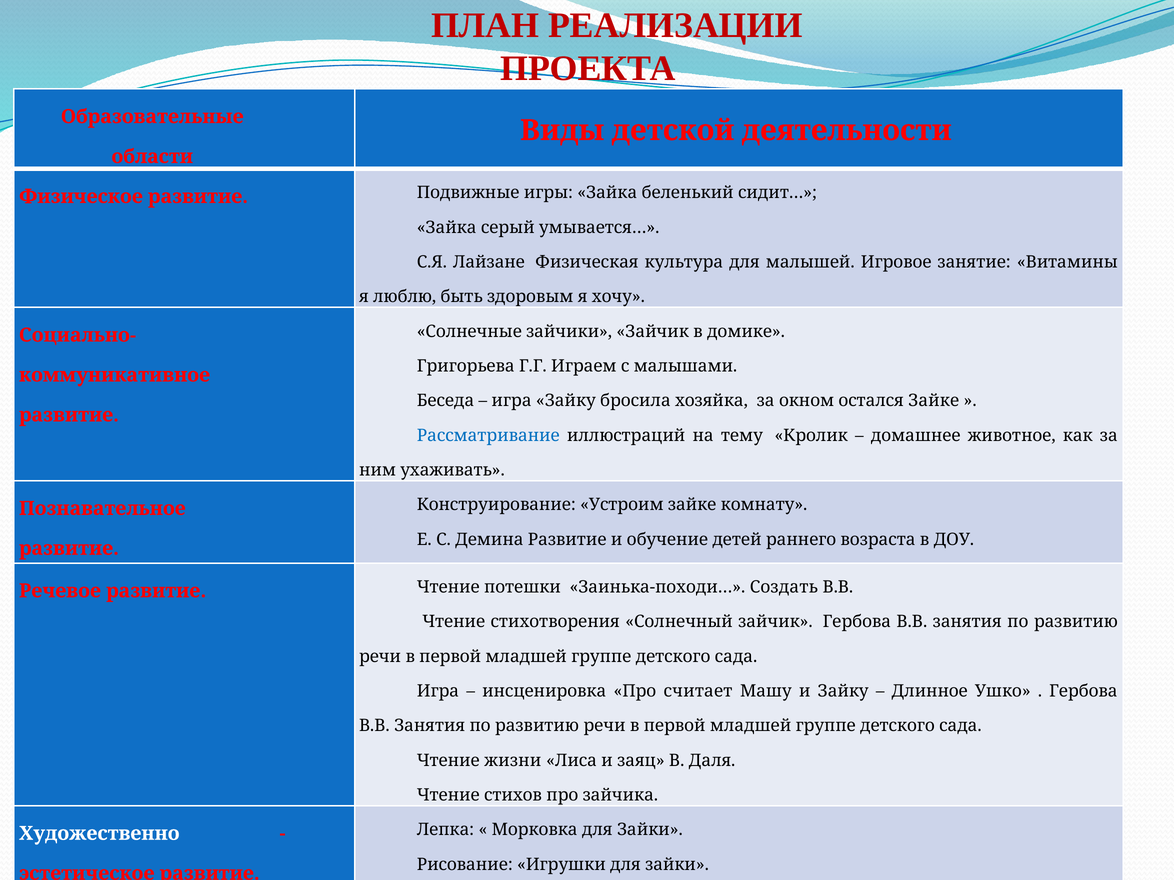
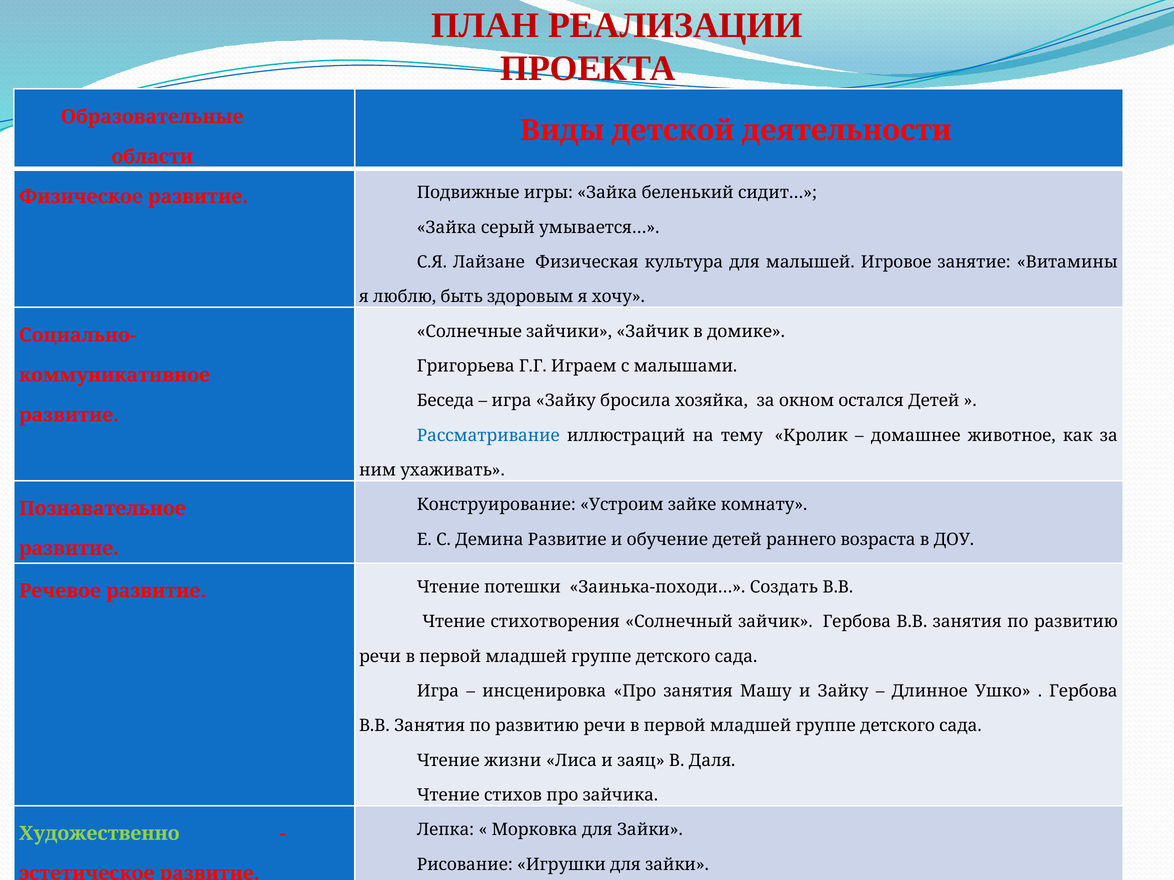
остался Зайке: Зайке -> Детей
Про считает: считает -> занятия
Художественно colour: white -> light green
